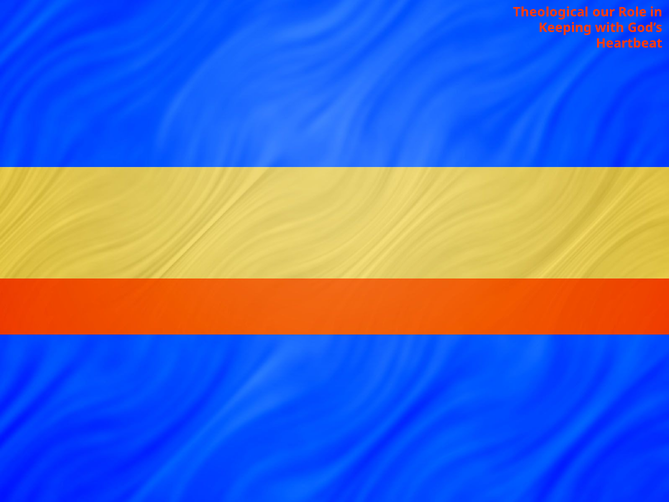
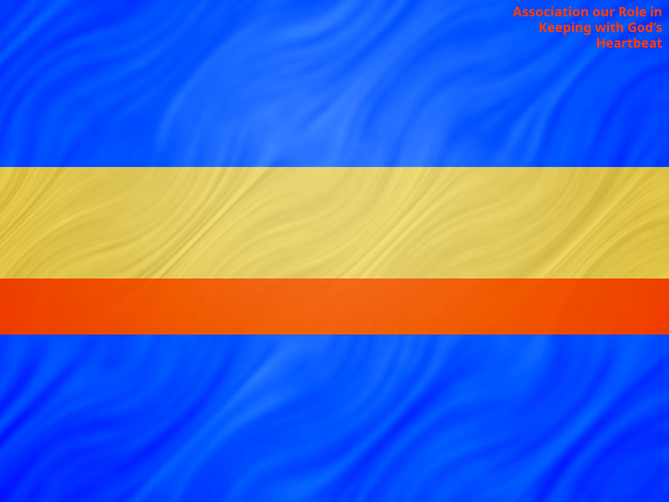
Theological: Theological -> Association
